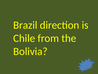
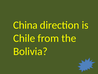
Brazil: Brazil -> China
